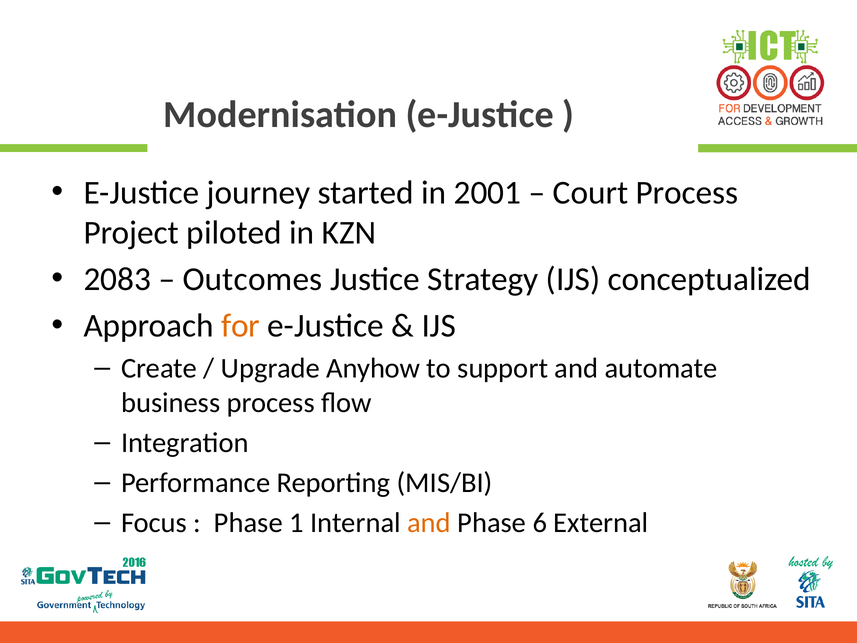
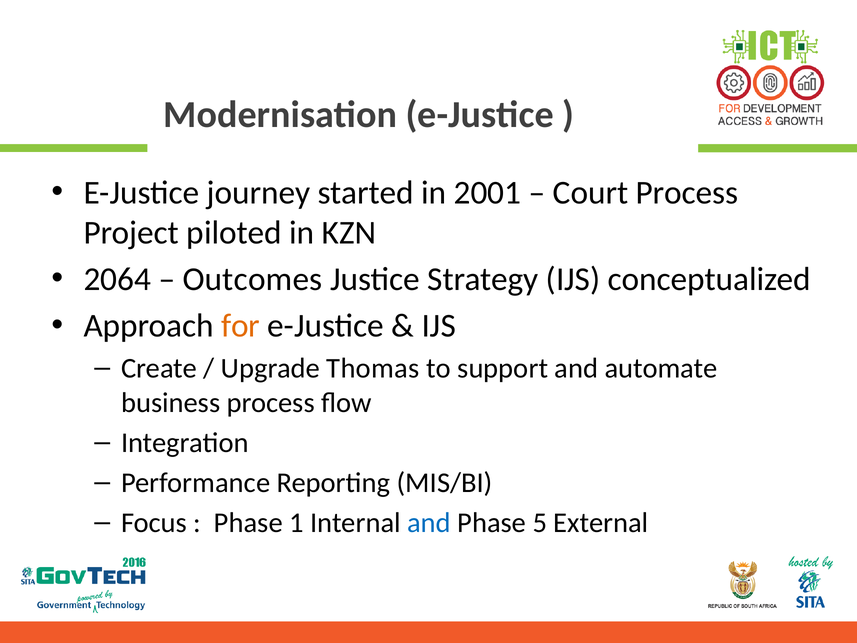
2083: 2083 -> 2064
Anyhow: Anyhow -> Thomas
and at (429, 523) colour: orange -> blue
6: 6 -> 5
